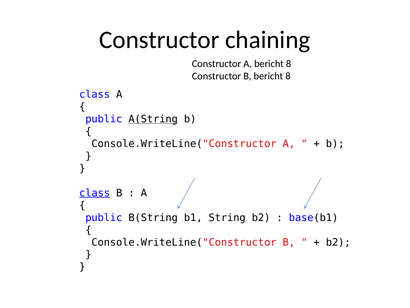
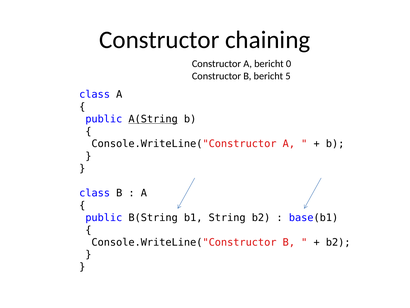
A bericht 8: 8 -> 0
B bericht 8: 8 -> 5
class at (95, 193) underline: present -> none
